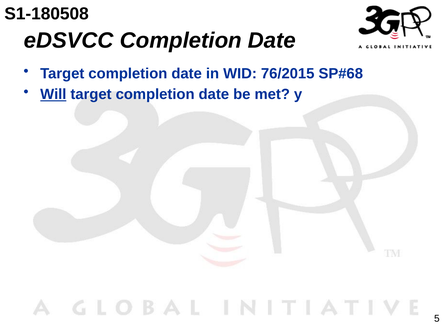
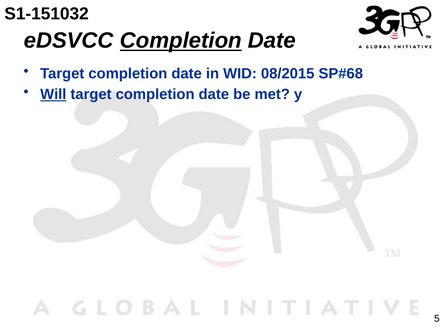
S1-180508: S1-180508 -> S1-151032
Completion at (181, 41) underline: none -> present
76/2015: 76/2015 -> 08/2015
